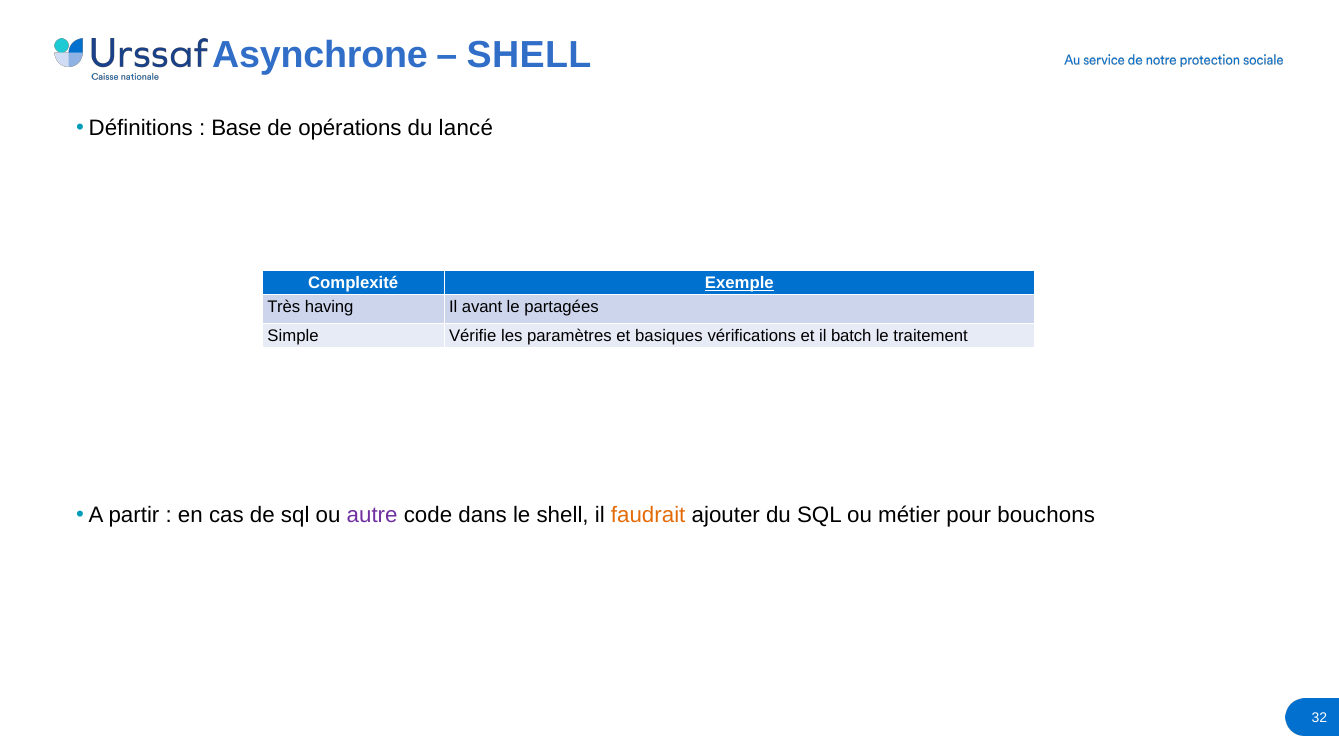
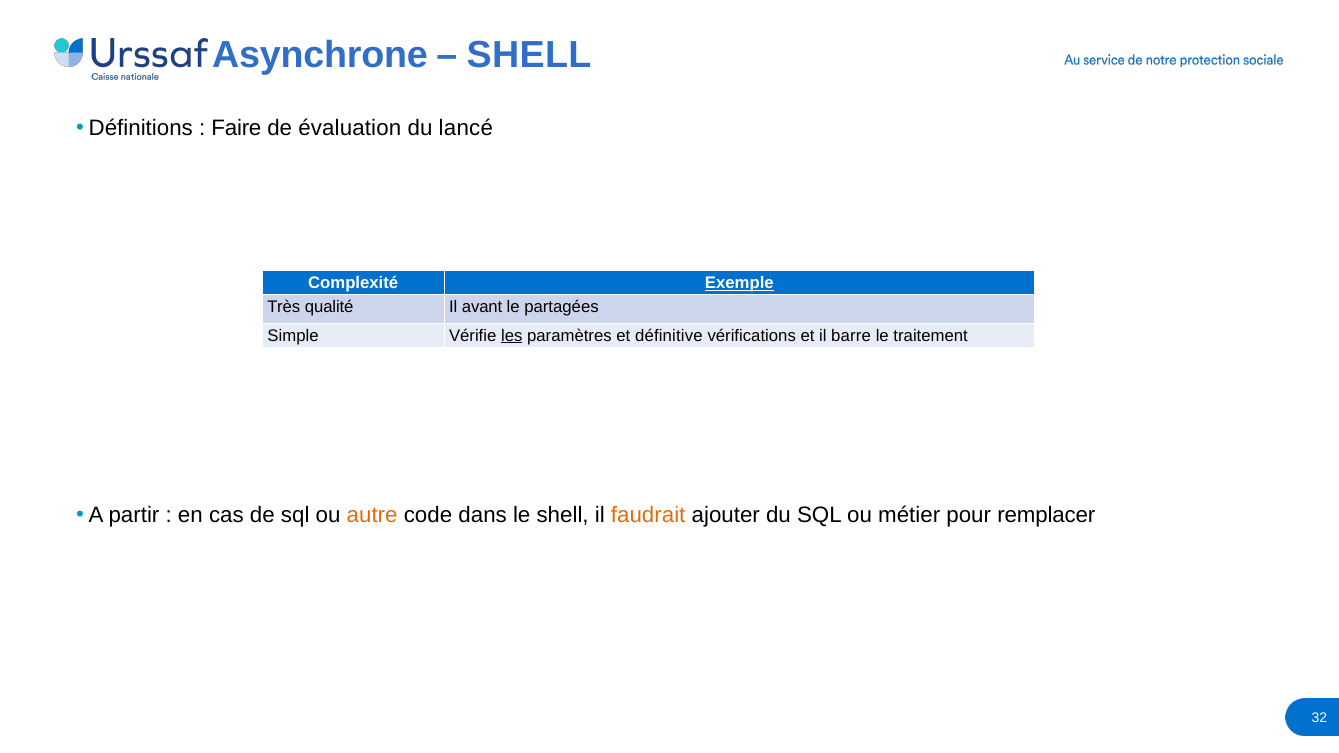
Base: Base -> Faire
opérations: opérations -> évaluation
having: having -> qualité
les underline: none -> present
basiques: basiques -> définitive
batch: batch -> barre
autre colour: purple -> orange
bouchons: bouchons -> remplacer
